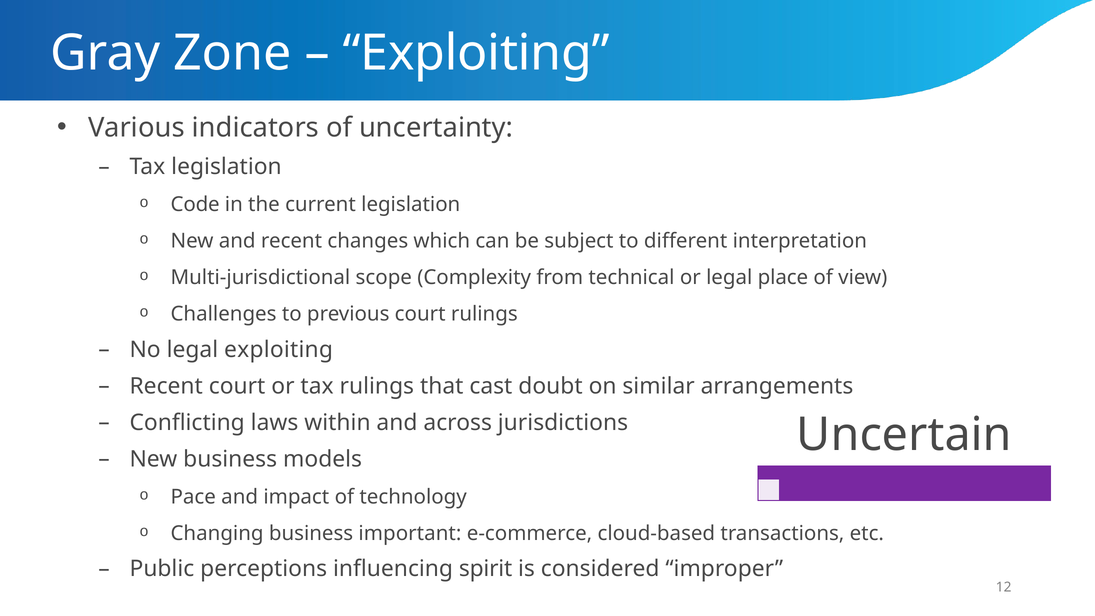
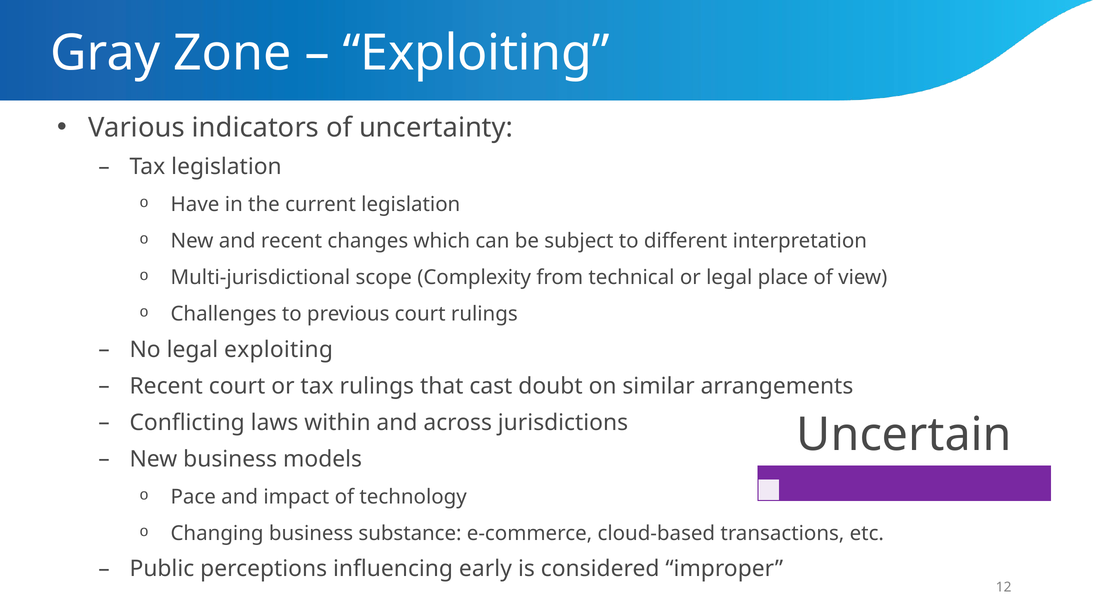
Code: Code -> Have
important: important -> substance
spirit: spirit -> early
